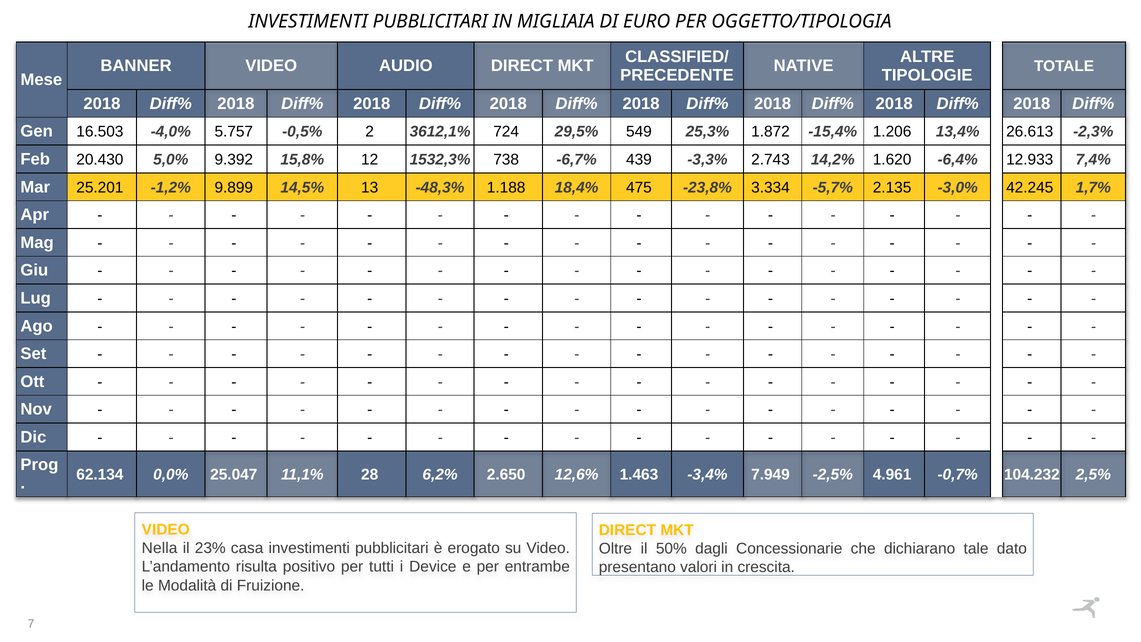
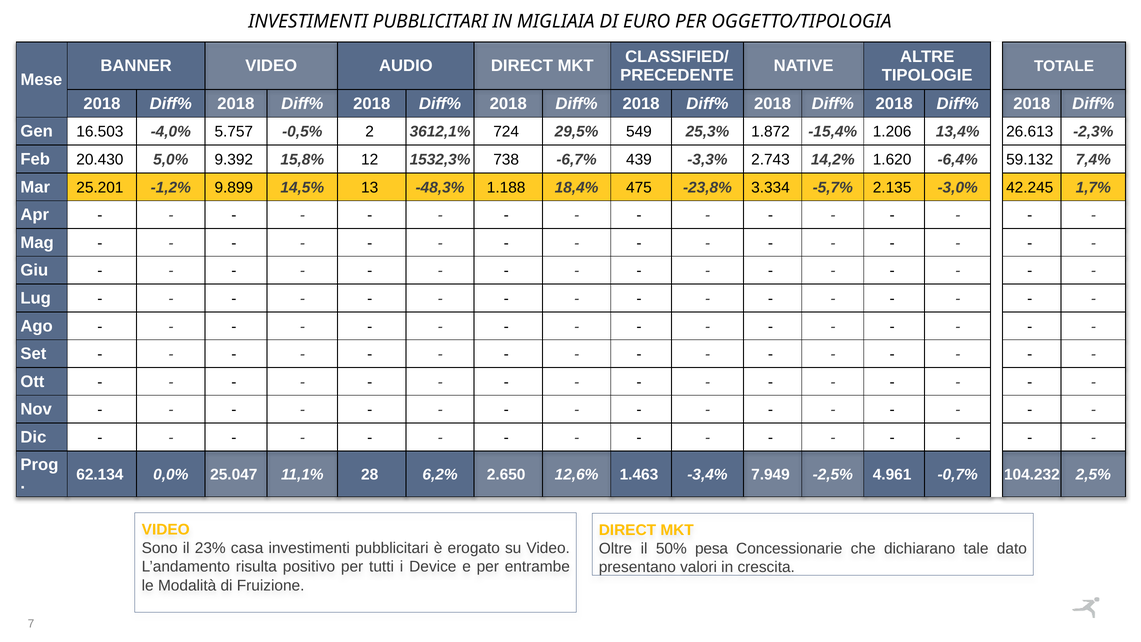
12.933: 12.933 -> 59.132
Nella: Nella -> Sono
dagli: dagli -> pesa
